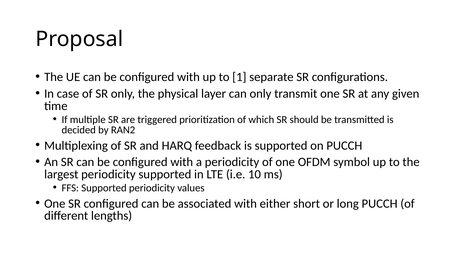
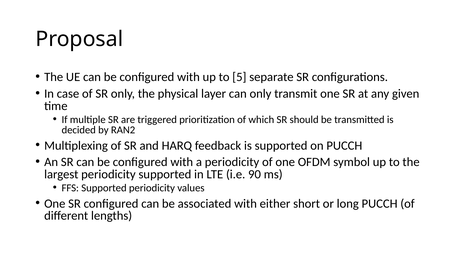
1: 1 -> 5
10: 10 -> 90
